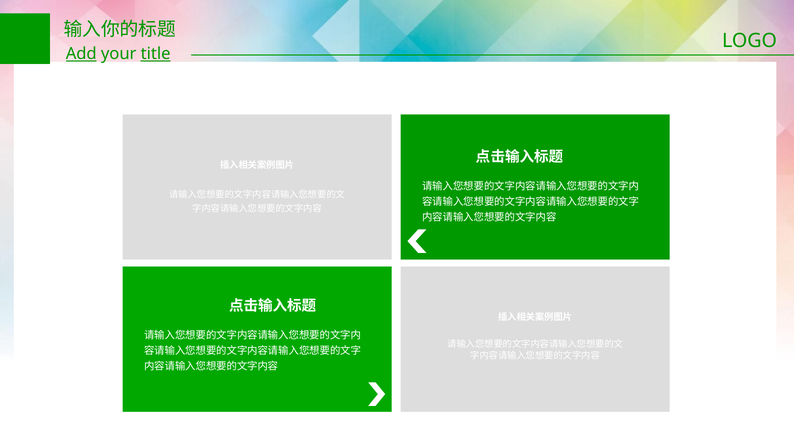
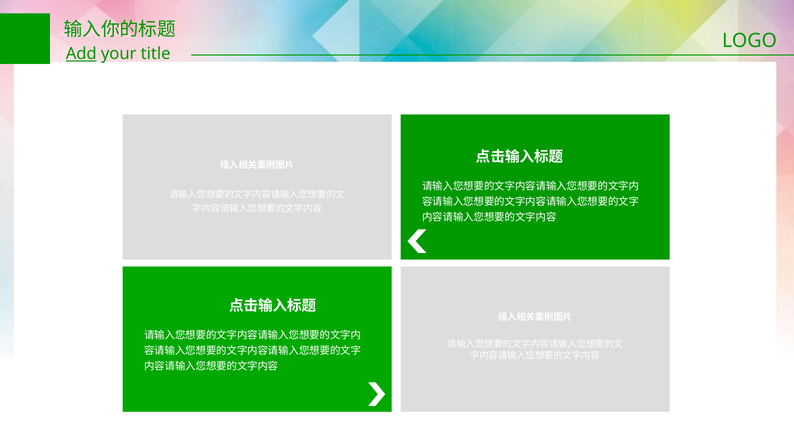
title underline: present -> none
